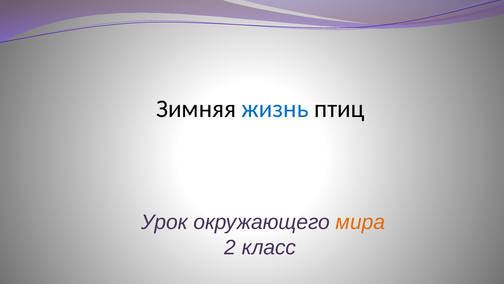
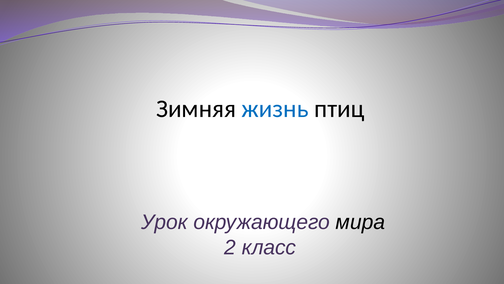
мира colour: orange -> black
